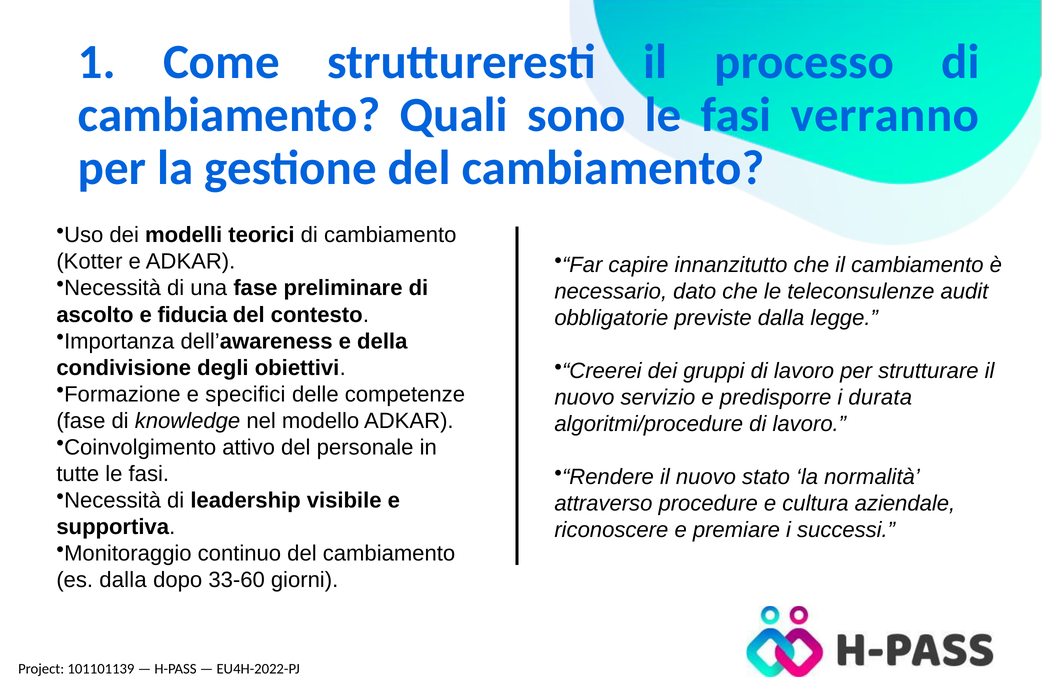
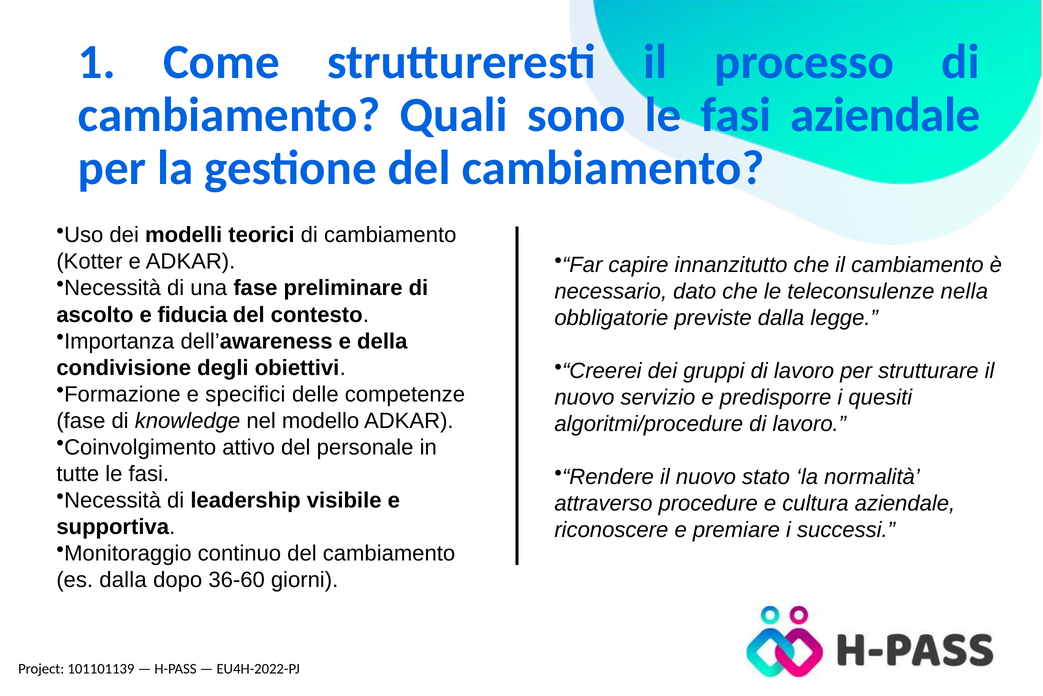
fasi verranno: verranno -> aziendale
audit: audit -> nella
durata: durata -> quesiti
33-60: 33-60 -> 36-60
